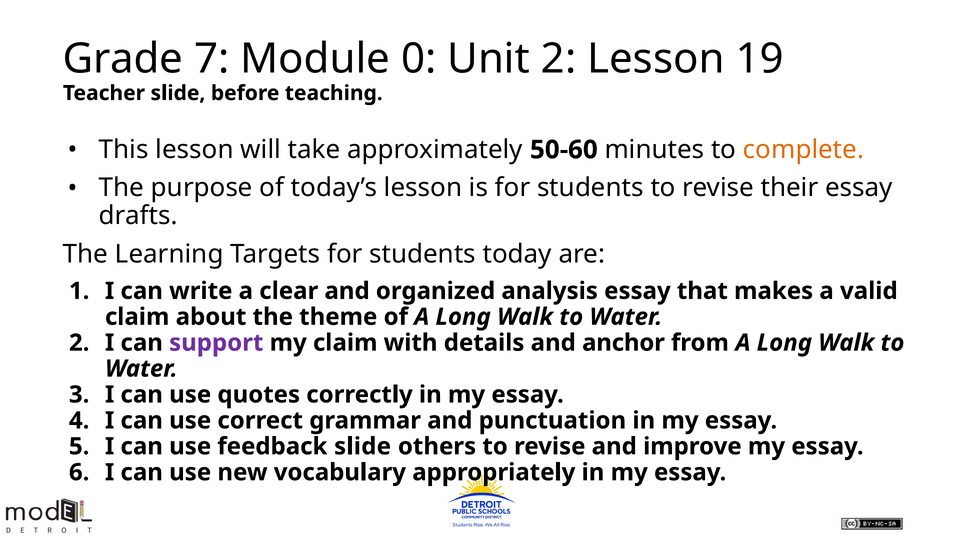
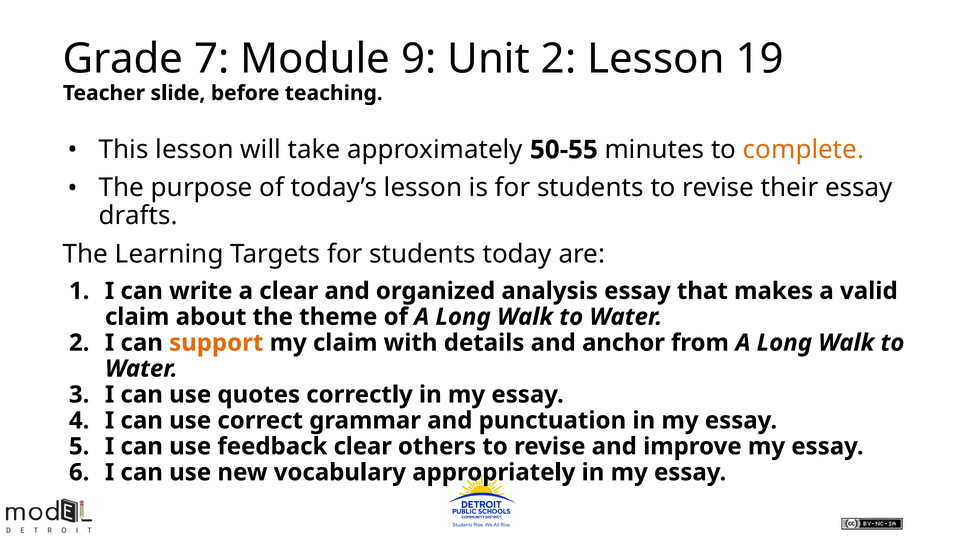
0: 0 -> 9
50-60: 50-60 -> 50-55
support colour: purple -> orange
feedback slide: slide -> clear
